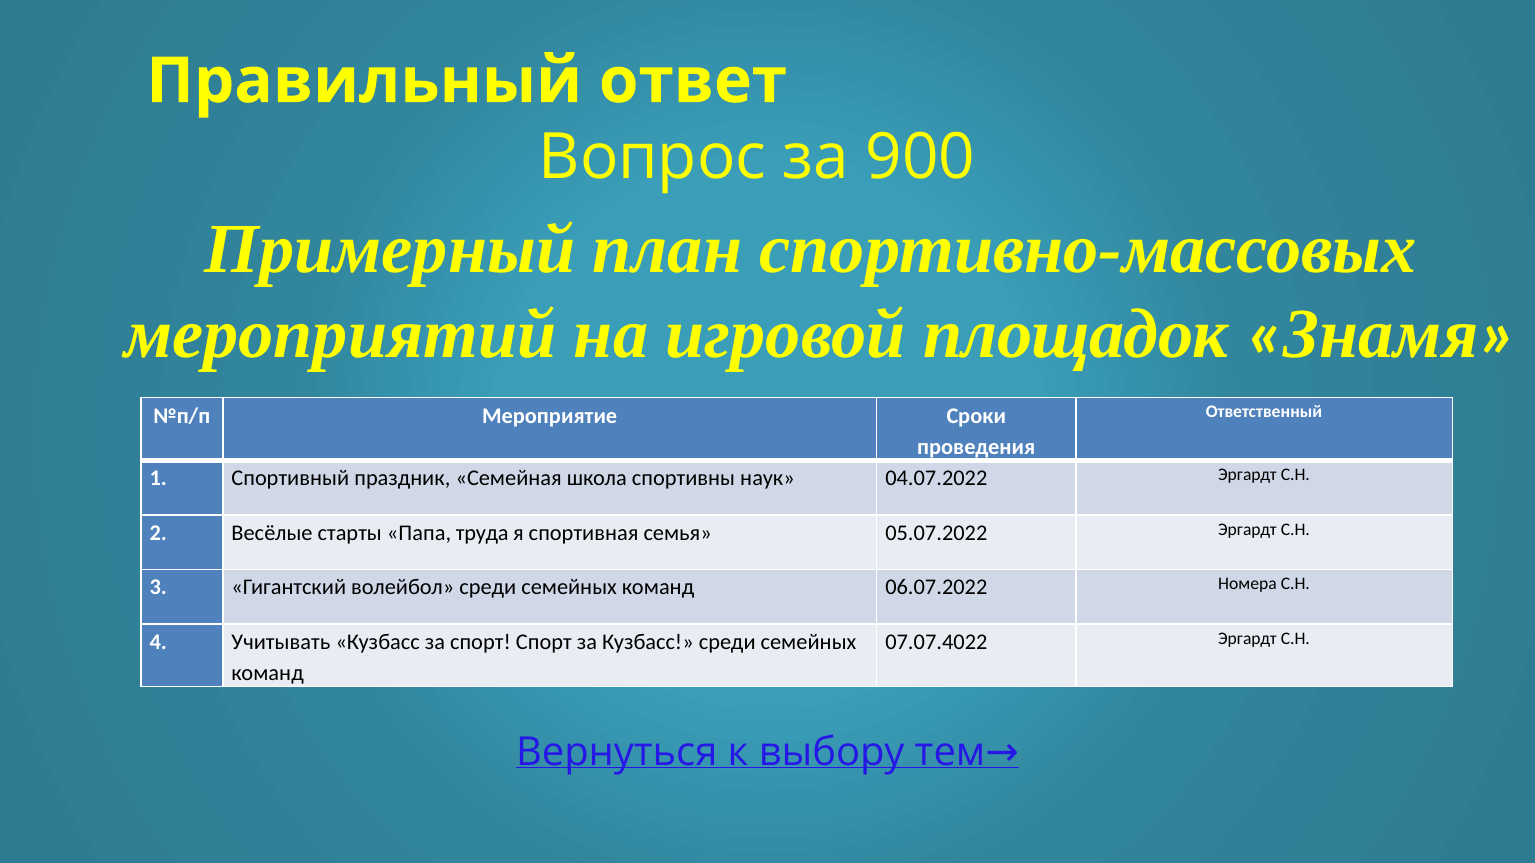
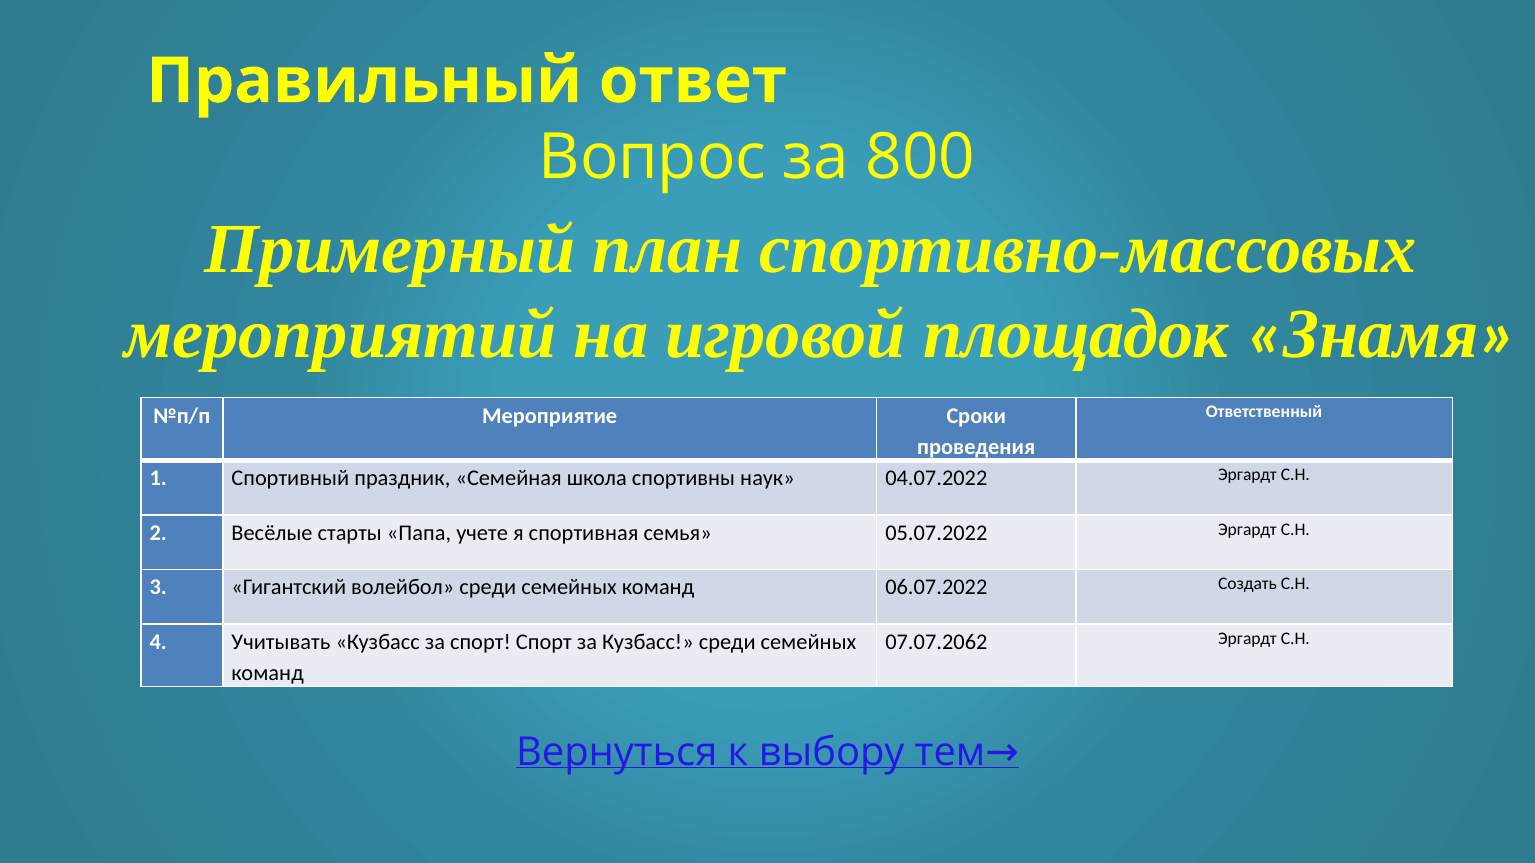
900: 900 -> 800
труда: труда -> учете
Номера: Номера -> Создать
07.07.4022: 07.07.4022 -> 07.07.2062
